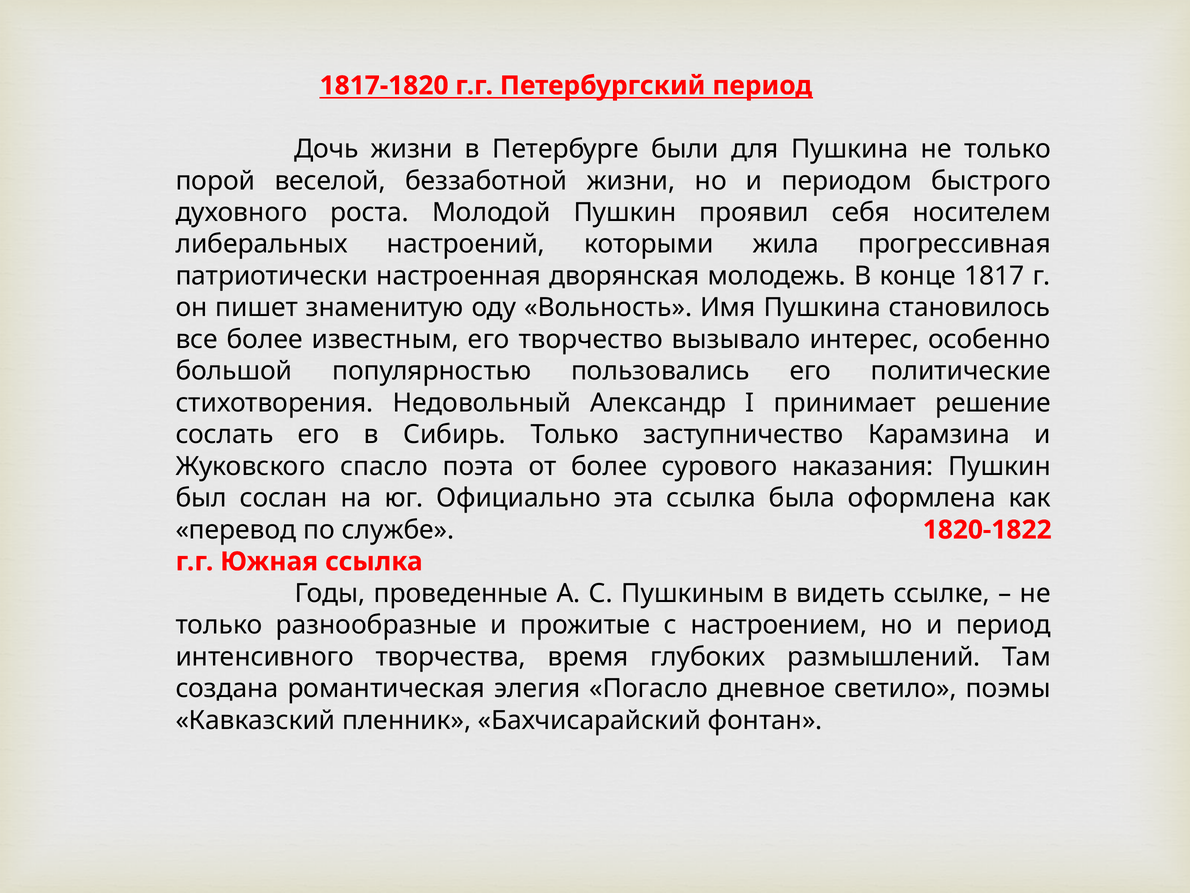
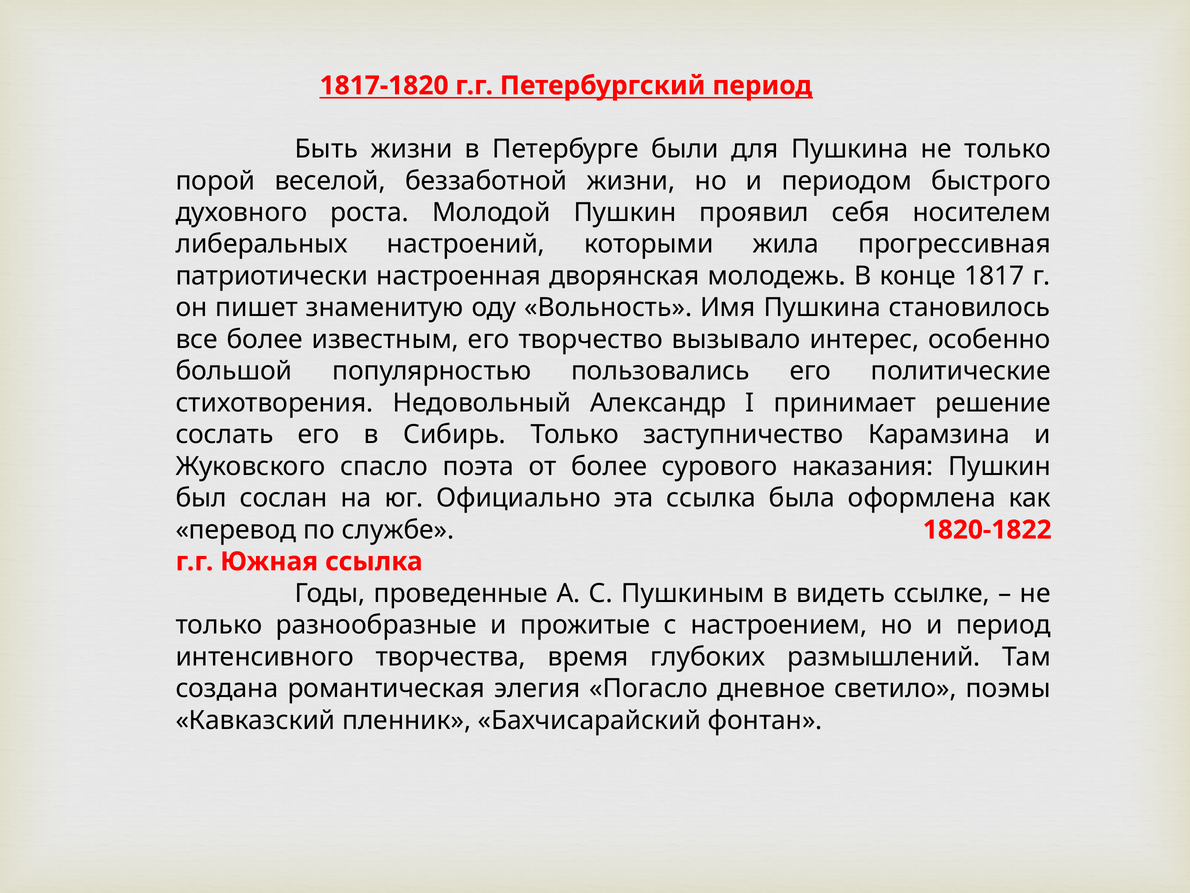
Дочь: Дочь -> Быть
